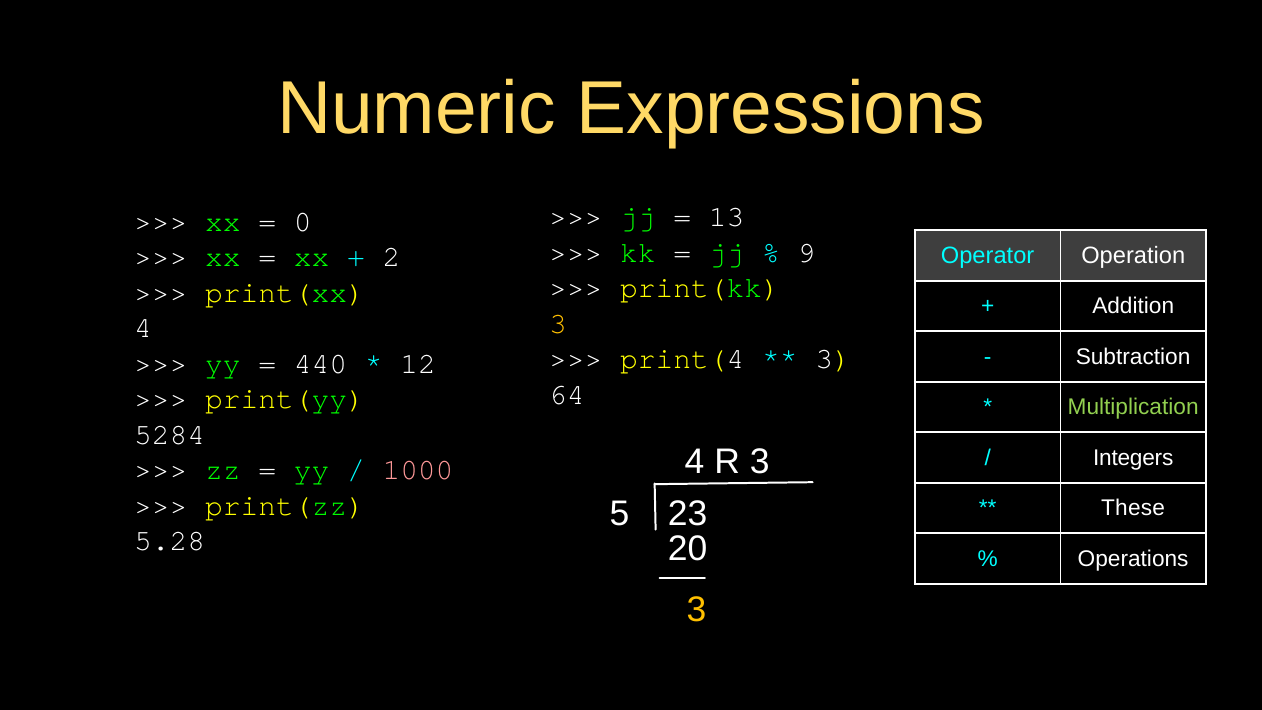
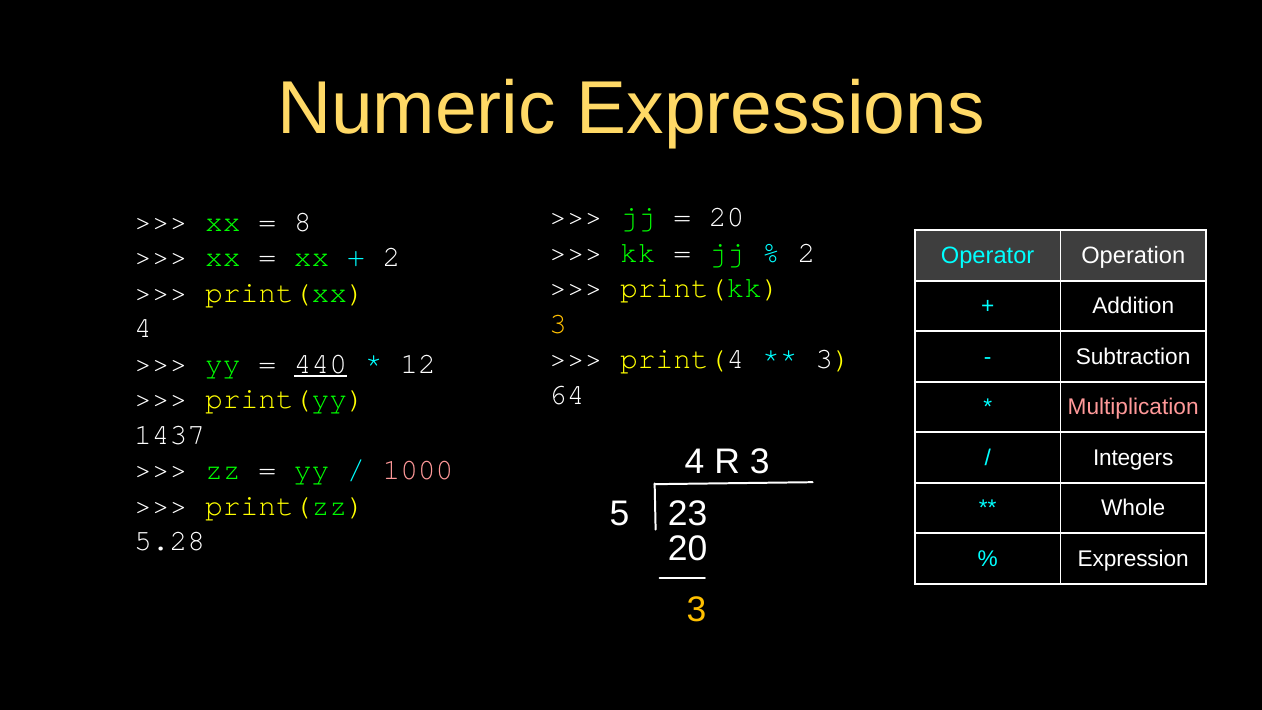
13 at (727, 217): 13 -> 20
0: 0 -> 8
9 at (806, 252): 9 -> 2
440 underline: none -> present
Multiplication colour: light green -> pink
5284: 5284 -> 1437
These: These -> Whole
Operations: Operations -> Expression
